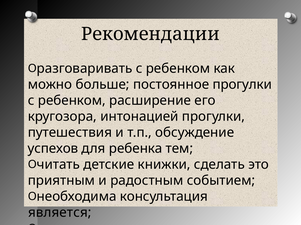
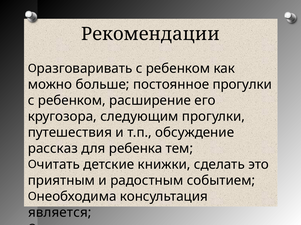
интонацией: интонацией -> следующим
успехов: успехов -> рассказ
